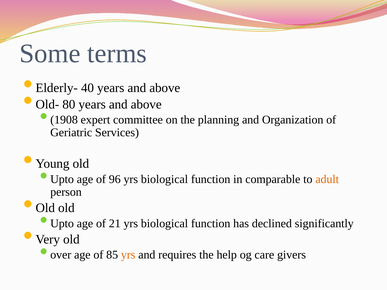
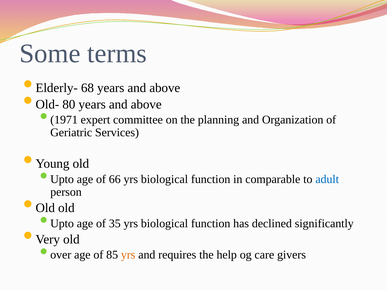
40: 40 -> 68
1908: 1908 -> 1971
96: 96 -> 66
adult colour: orange -> blue
21: 21 -> 35
